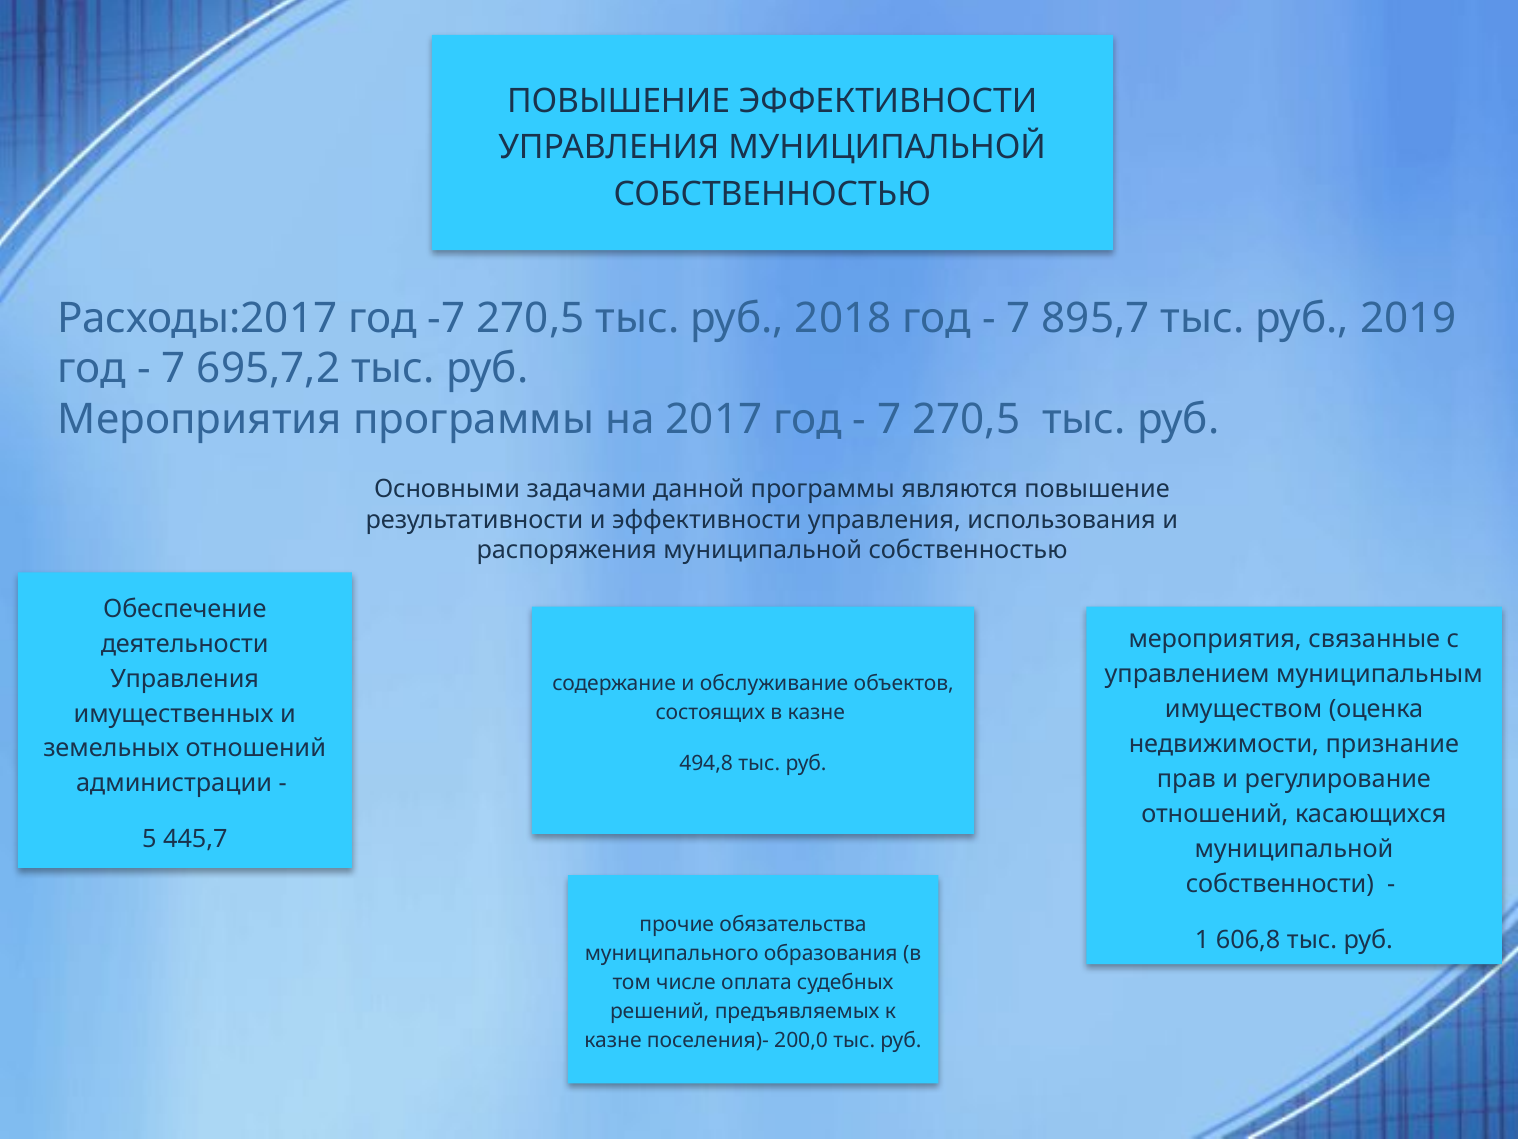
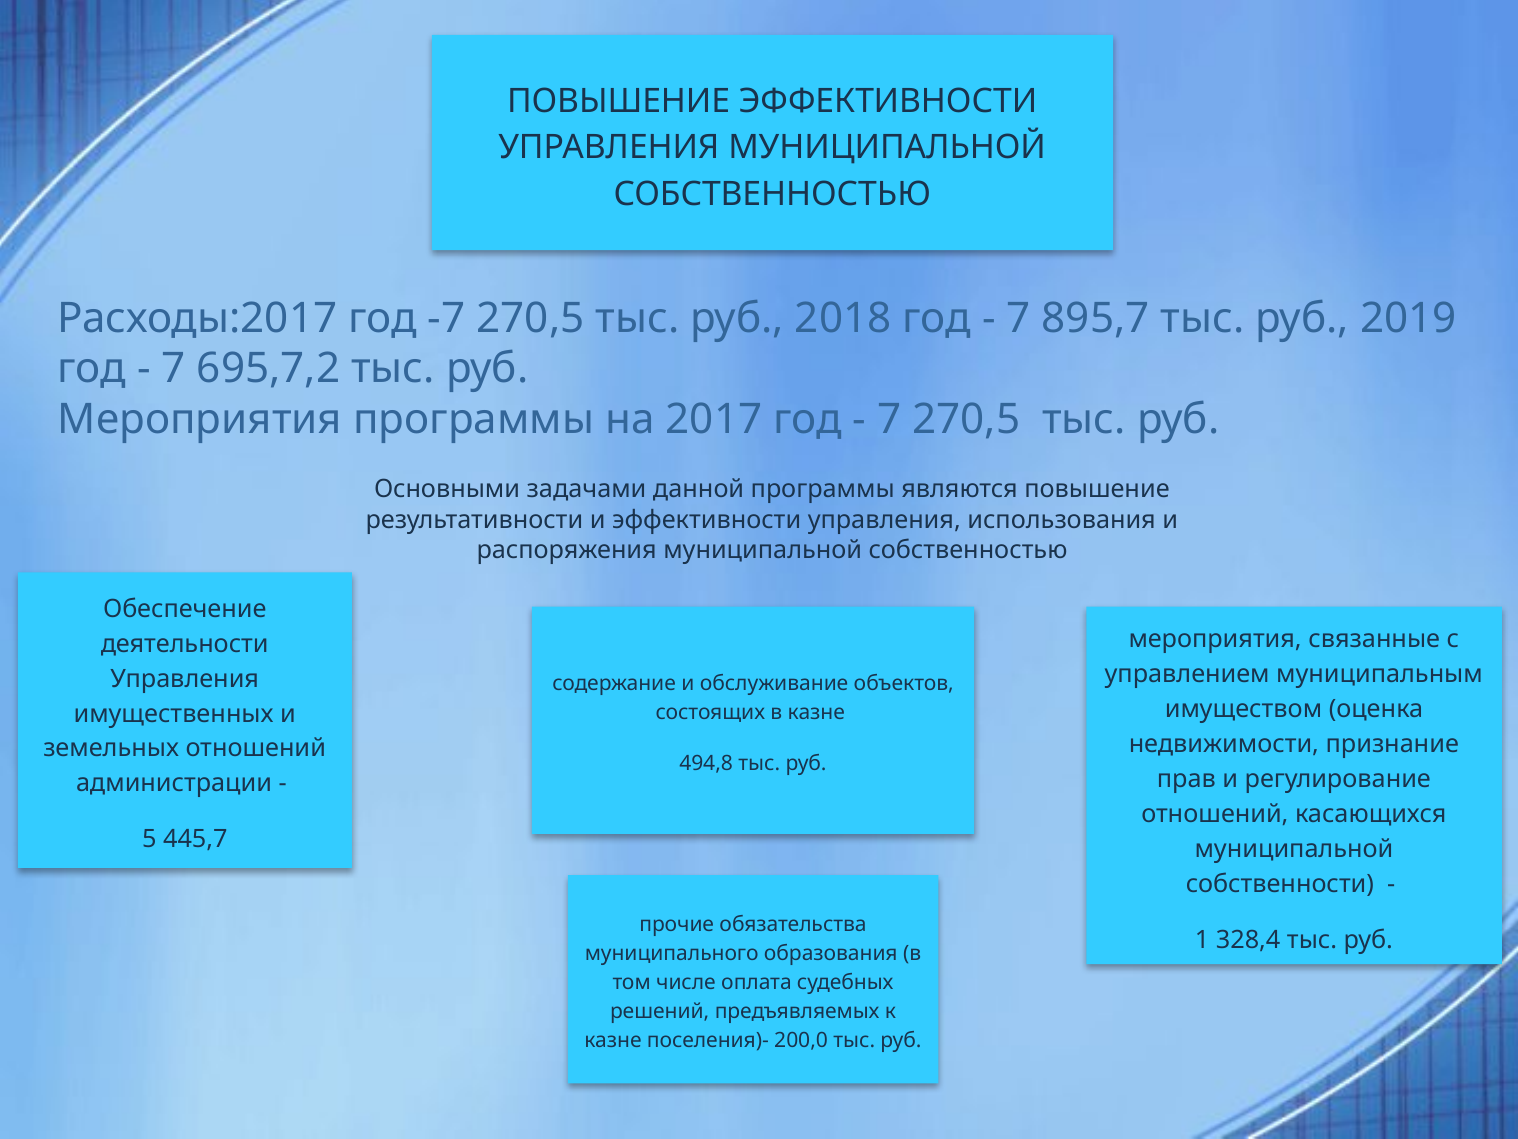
606,8: 606,8 -> 328,4
